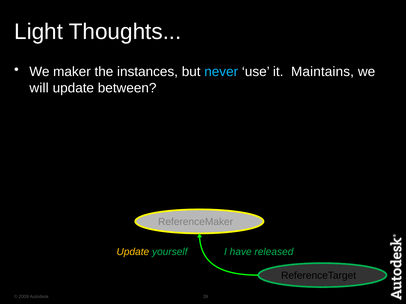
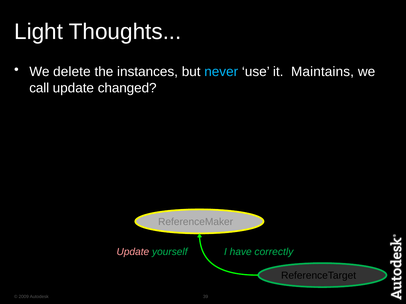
maker: maker -> delete
will: will -> call
between: between -> changed
Update at (133, 252) colour: yellow -> pink
released: released -> correctly
